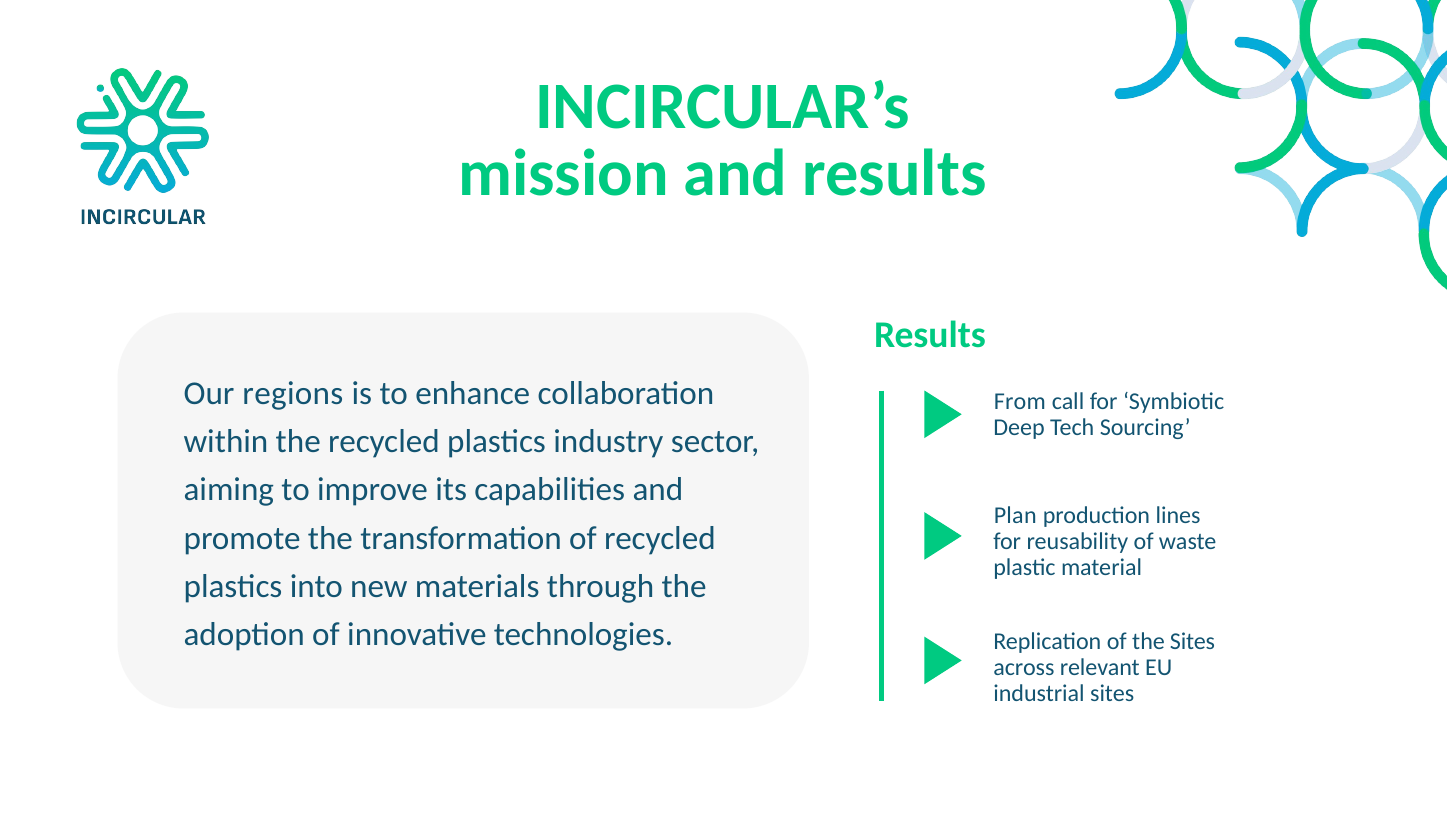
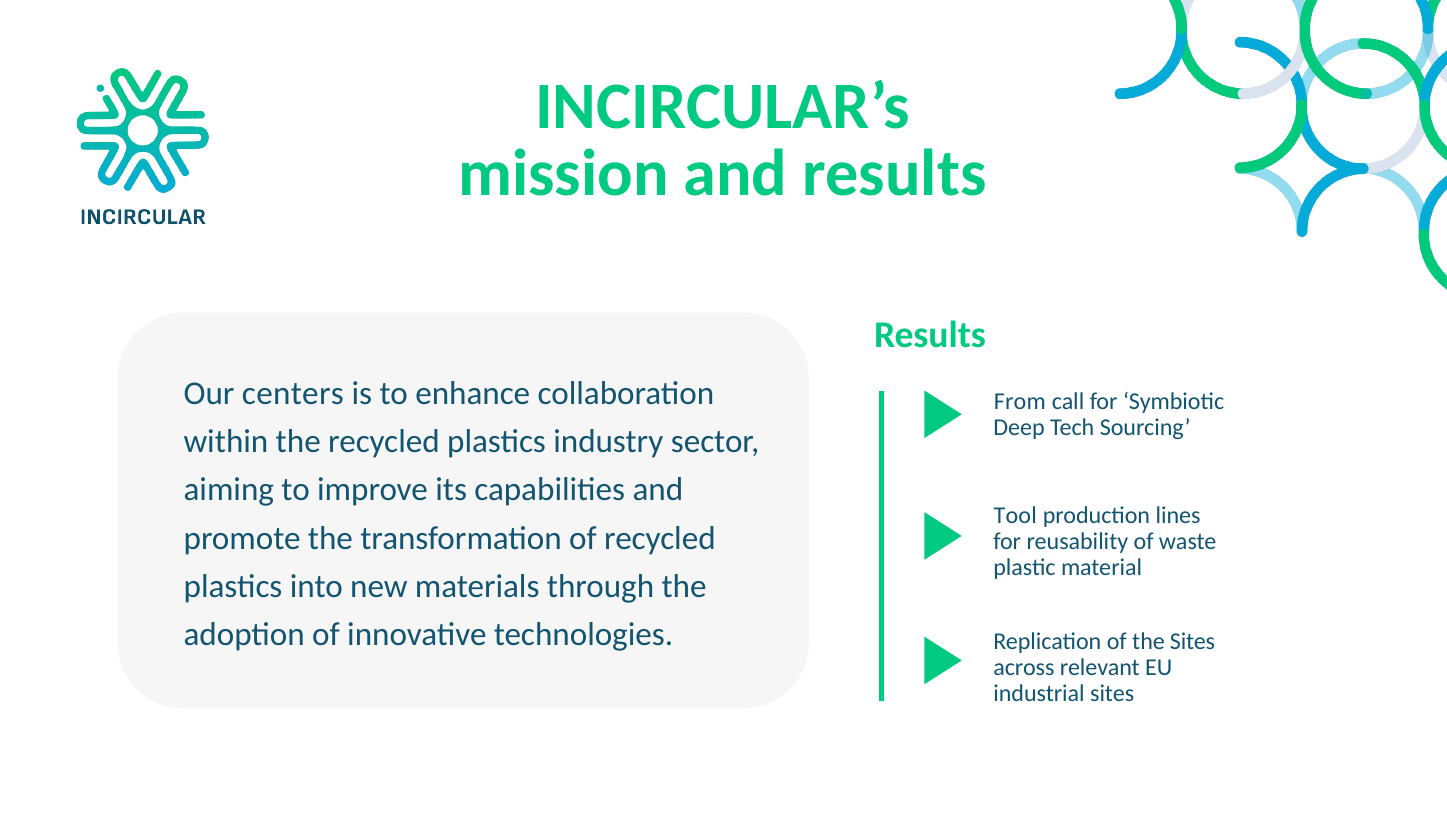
regions: regions -> centers
Plan: Plan -> Tool
